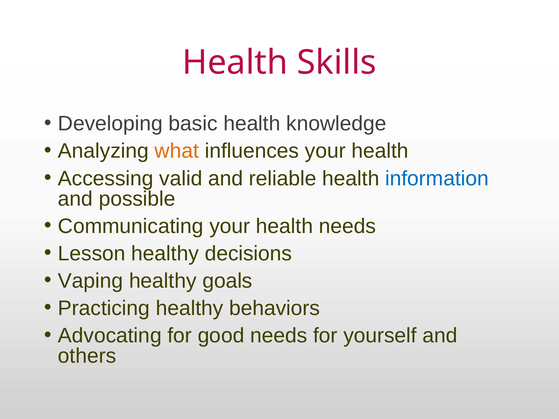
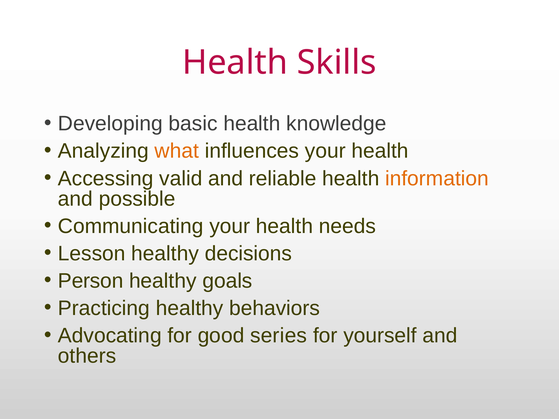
information colour: blue -> orange
Vaping: Vaping -> Person
good needs: needs -> series
